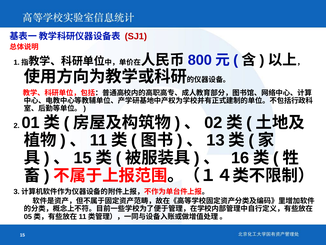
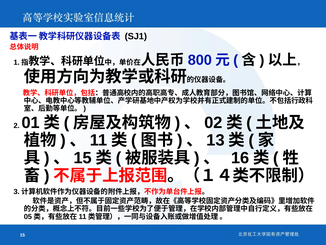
SJ1 colour: red -> black
